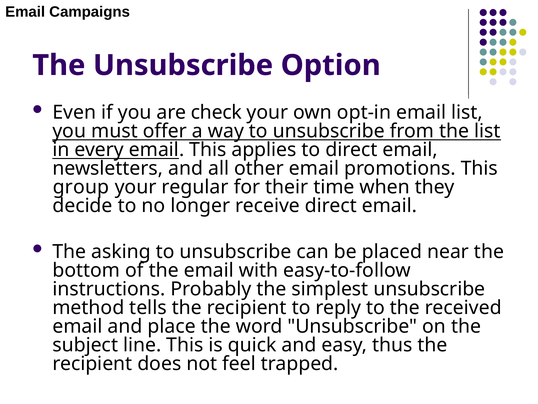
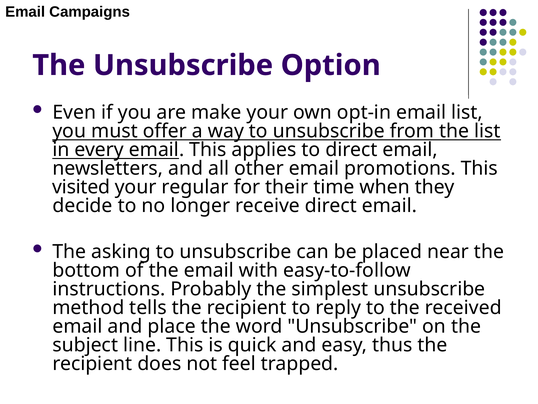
check: check -> make
group: group -> visited
